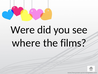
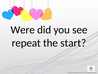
where: where -> repeat
films: films -> start
